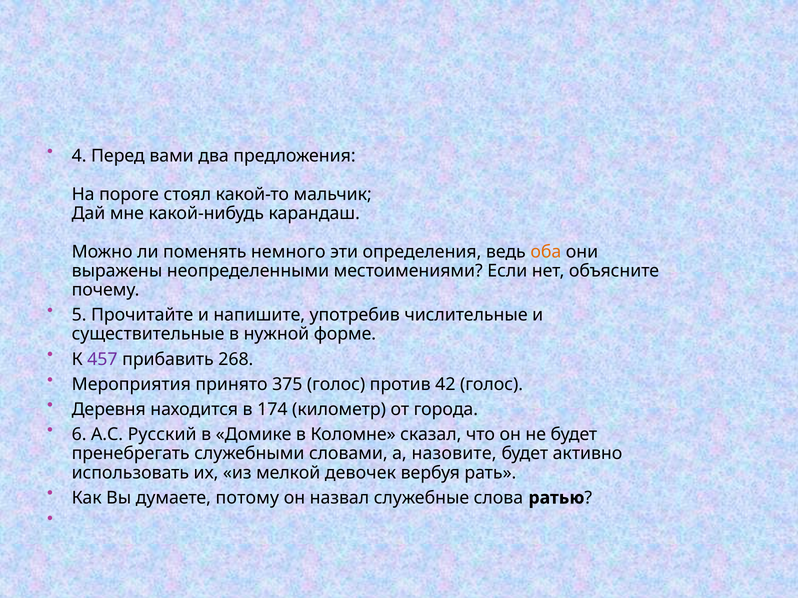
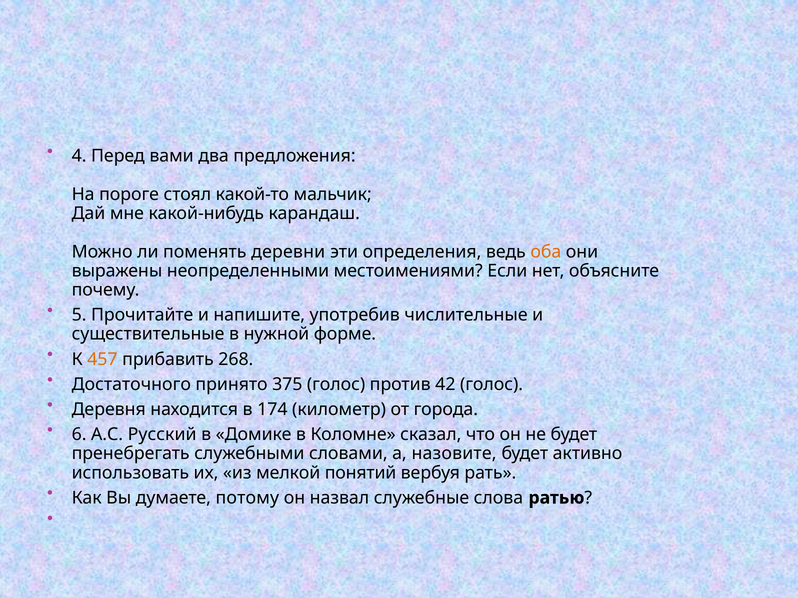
немного: немного -> деревни
457 colour: purple -> orange
Мероприятия: Мероприятия -> Достаточного
девочек: девочек -> понятий
